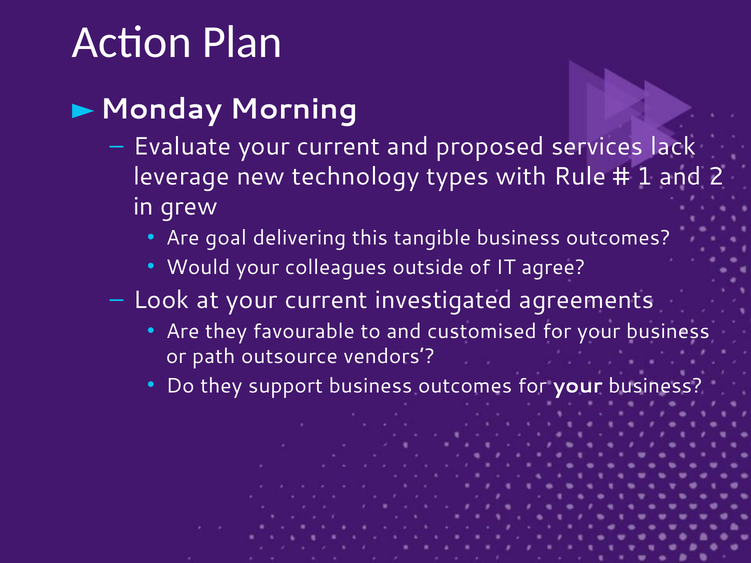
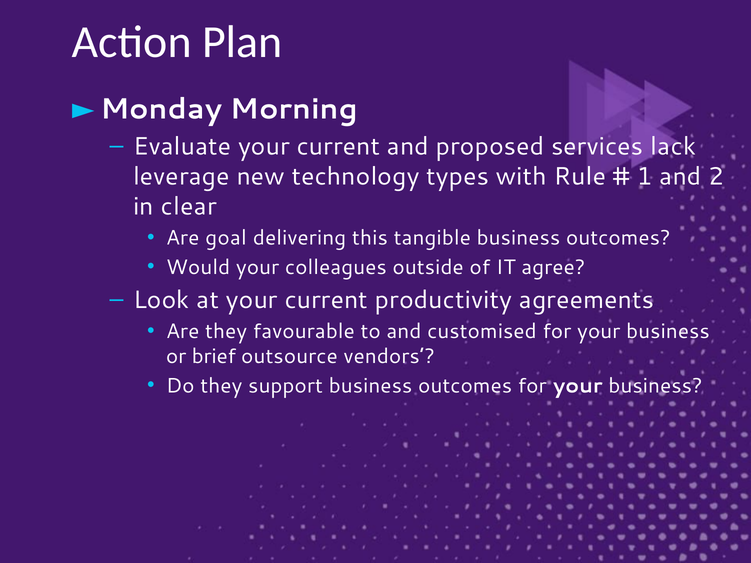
grew: grew -> clear
investigated: investigated -> productivity
path: path -> brief
